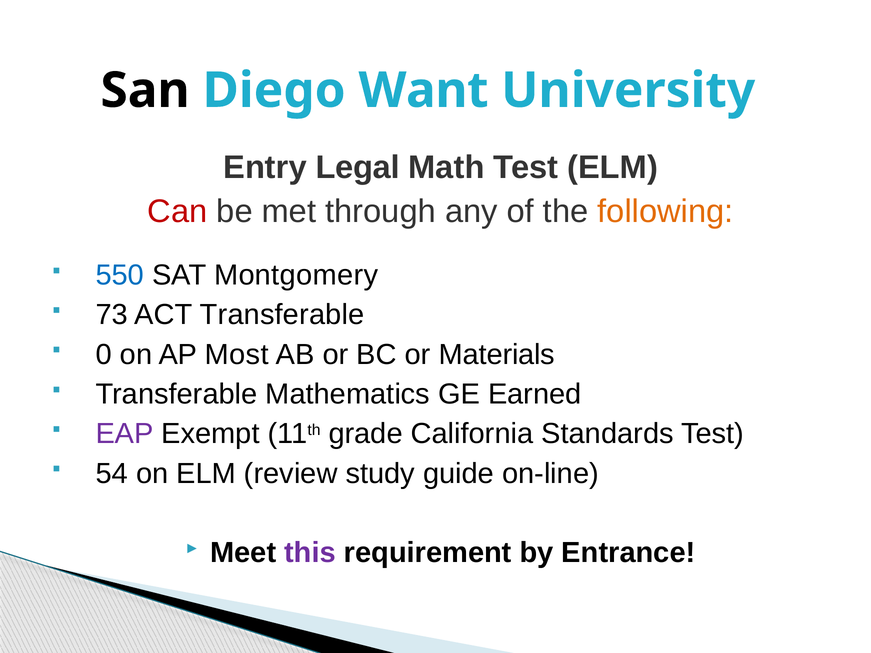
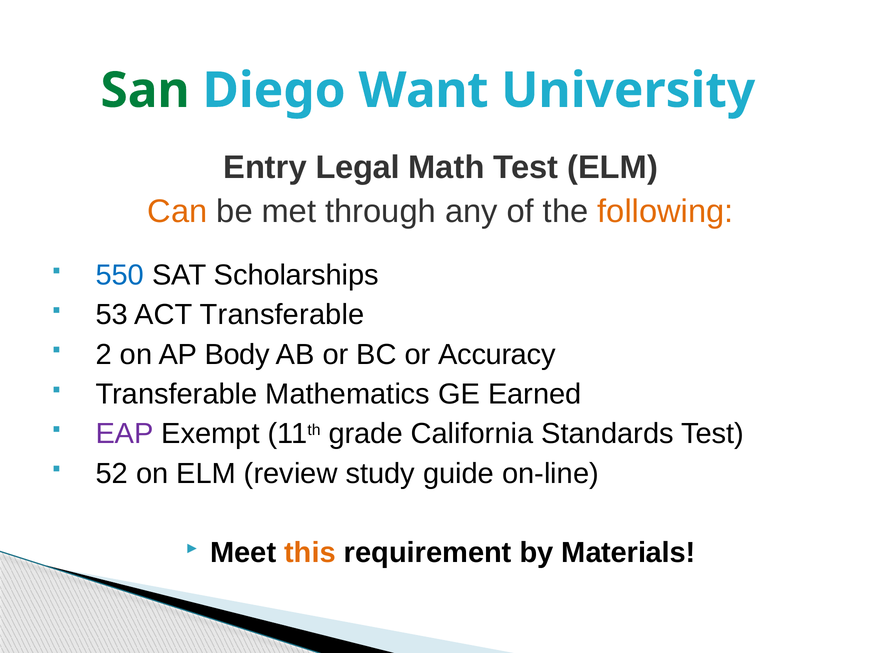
San colour: black -> green
Can colour: red -> orange
Montgomery: Montgomery -> Scholarships
73: 73 -> 53
0: 0 -> 2
Most: Most -> Body
Materials: Materials -> Accuracy
54: 54 -> 52
this colour: purple -> orange
Entrance: Entrance -> Materials
